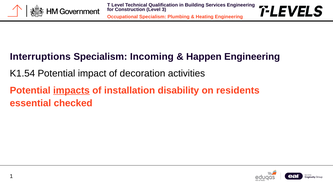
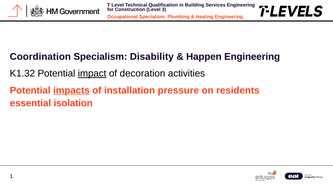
Interruptions: Interruptions -> Coordination
Incoming: Incoming -> Disability
K1.54: K1.54 -> K1.32
impact underline: none -> present
disability: disability -> pressure
checked: checked -> isolation
